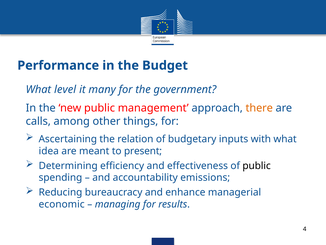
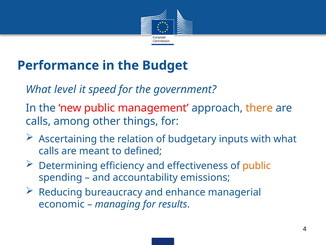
many: many -> speed
idea at (49, 151): idea -> calls
present: present -> defined
public at (257, 165) colour: black -> orange
